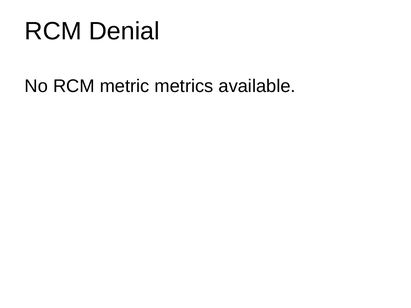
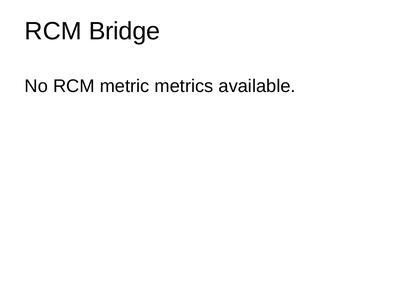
Denial: Denial -> Bridge
